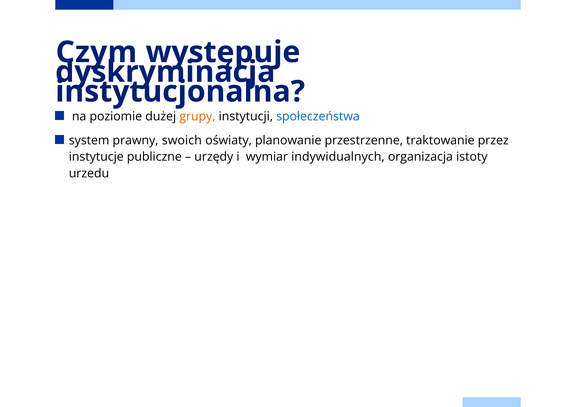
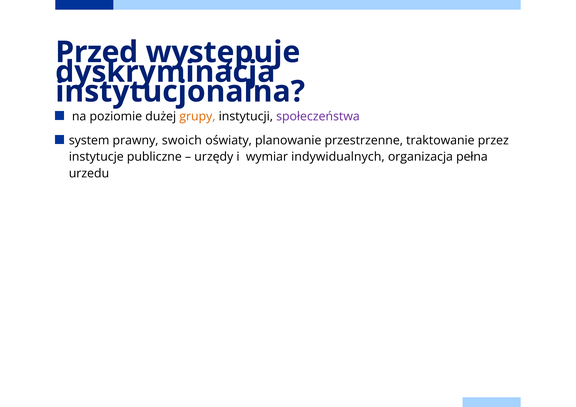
Czym: Czym -> Przed
społeczeństwa colour: blue -> purple
istoty: istoty -> pełna
